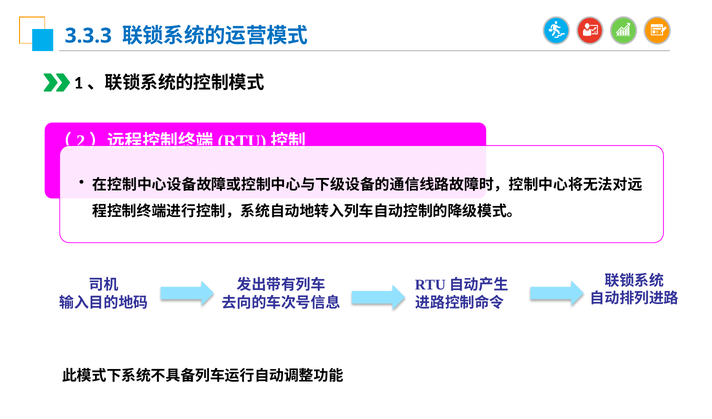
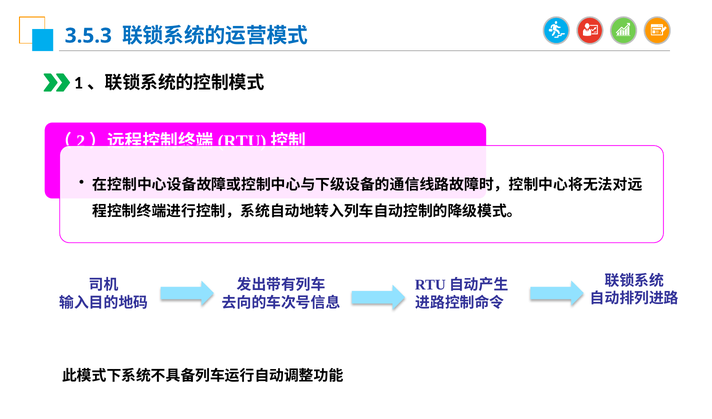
3.3.3: 3.3.3 -> 3.5.3
